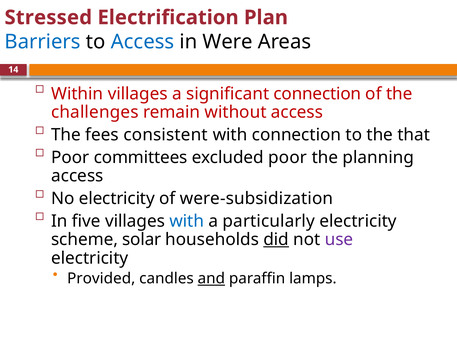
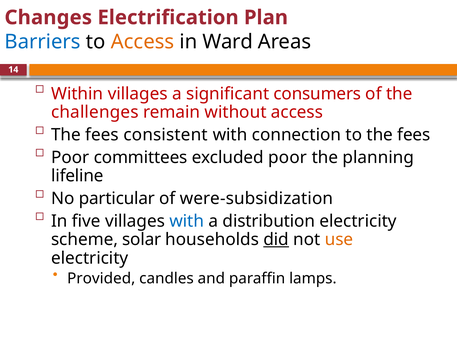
Stressed: Stressed -> Changes
Access at (143, 42) colour: blue -> orange
Were: Were -> Ward
significant connection: connection -> consumers
to the that: that -> fees
access at (77, 176): access -> lifeline
No electricity: electricity -> particular
particularly: particularly -> distribution
use colour: purple -> orange
and underline: present -> none
